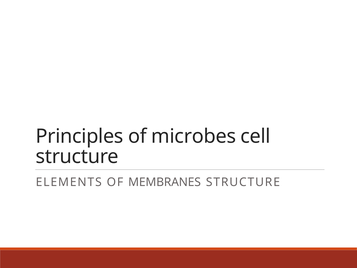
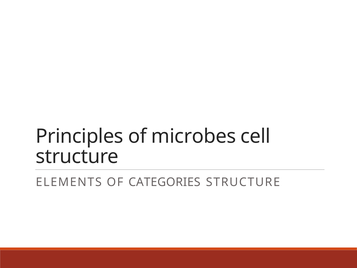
MEMBRANES: MEMBRANES -> CATEGORIES
